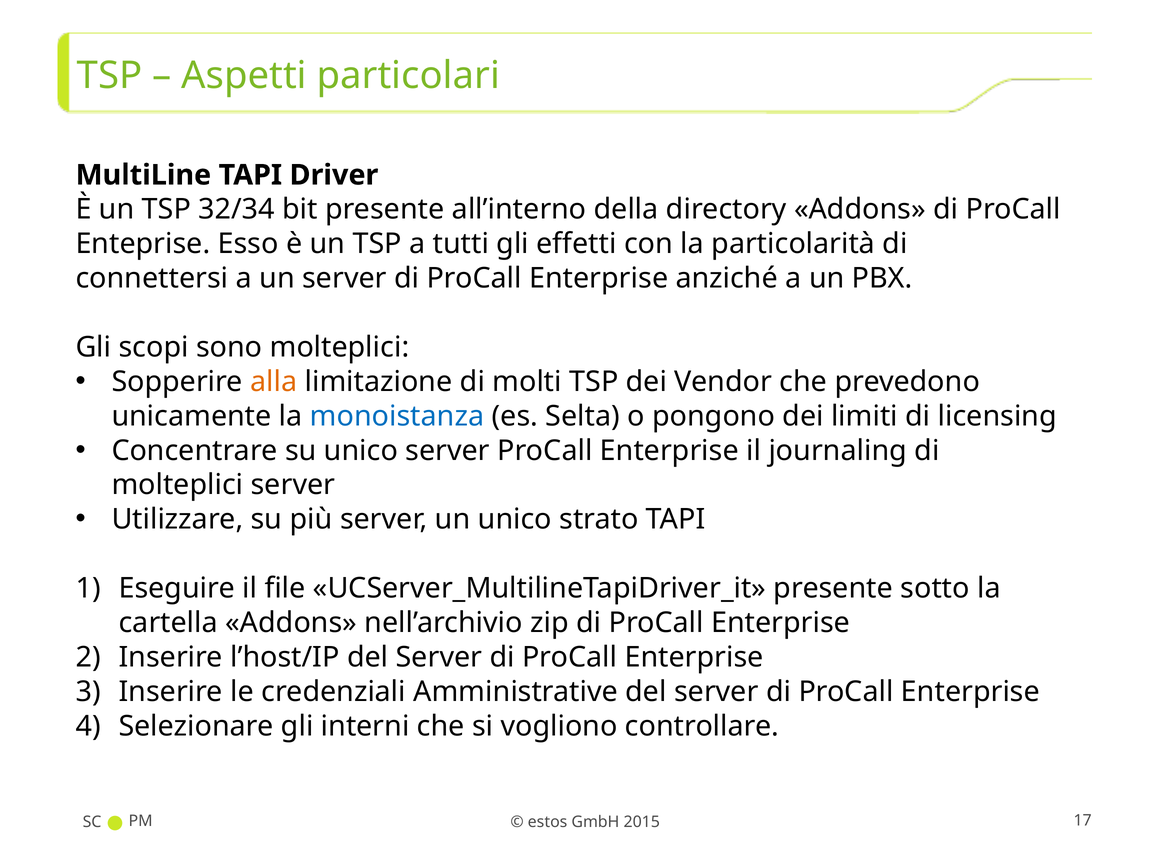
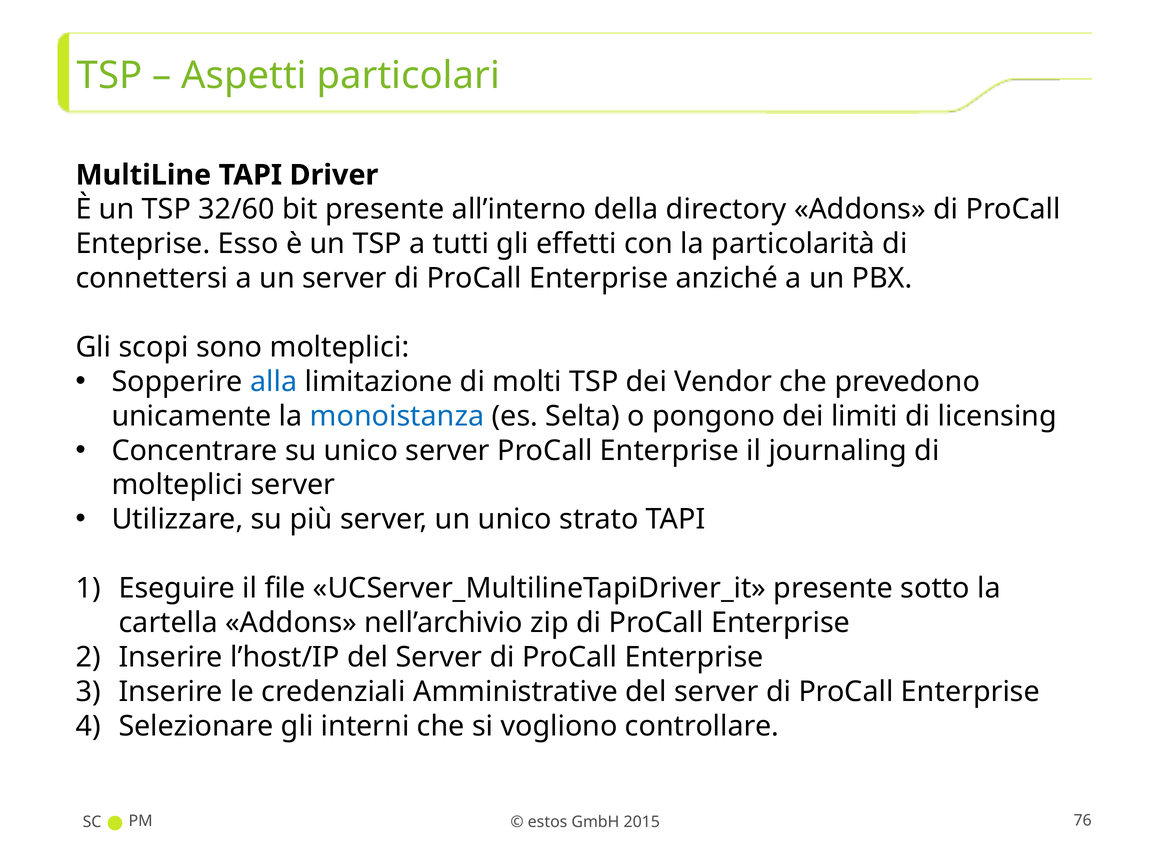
32/34: 32/34 -> 32/60
alla colour: orange -> blue
17: 17 -> 76
